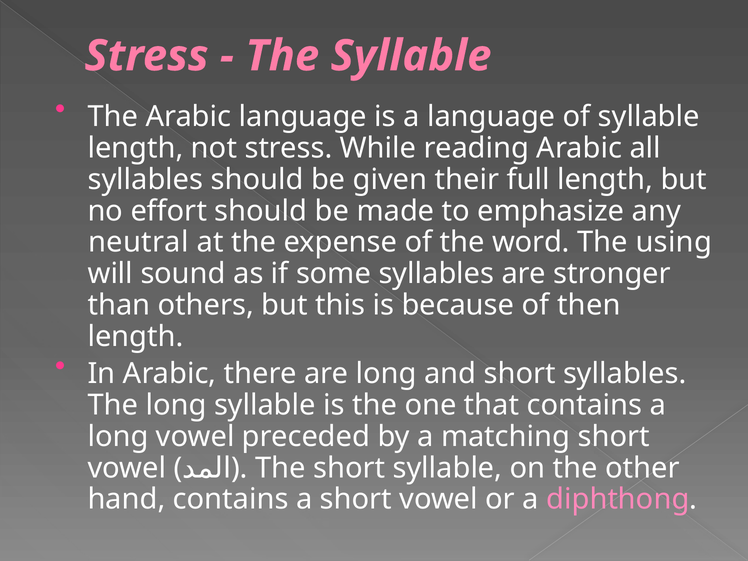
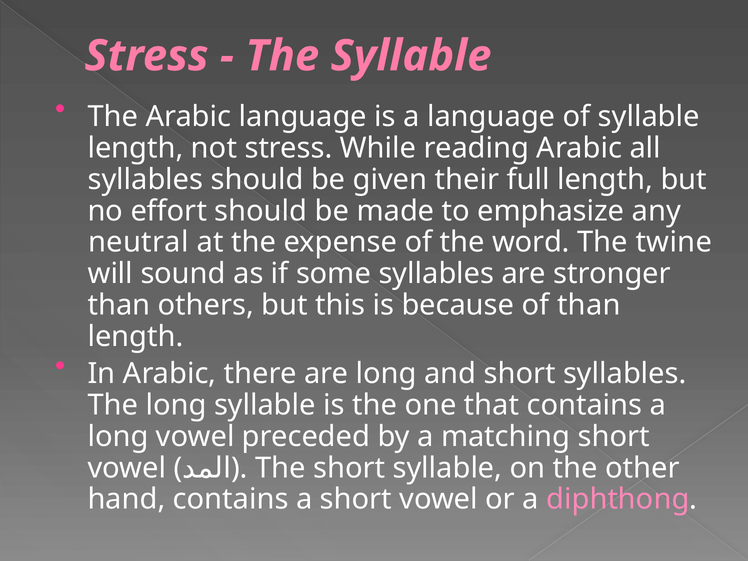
using: using -> twine
of then: then -> than
